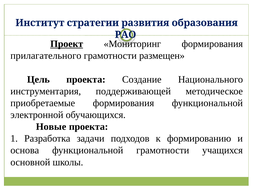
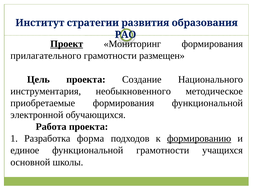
поддерживающей: поддерживающей -> необыкновенного
Новые: Новые -> Работа
задачи: задачи -> форма
формированию underline: none -> present
основа: основа -> единое
